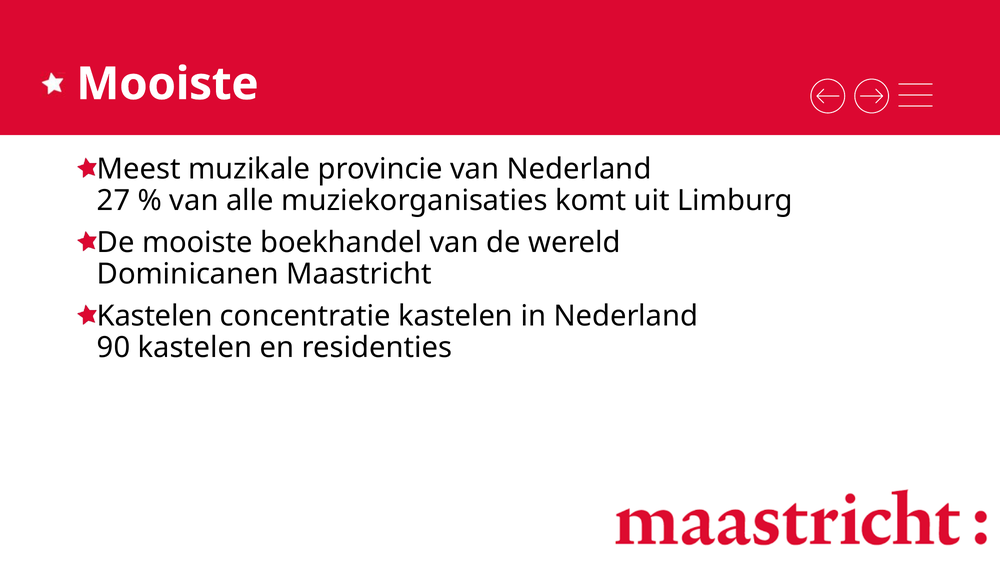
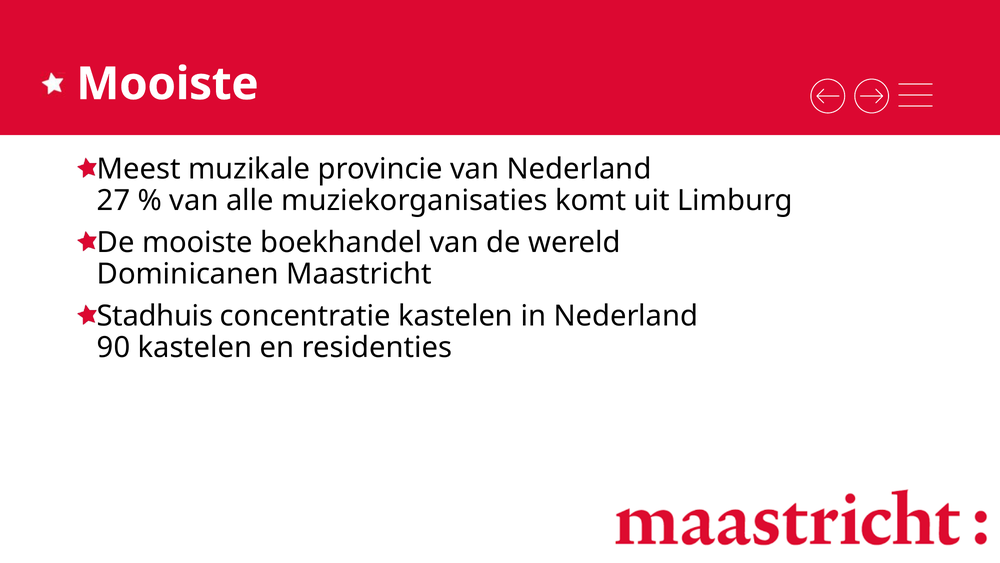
Kastelen at (155, 316): Kastelen -> Stadhuis
